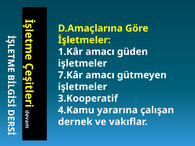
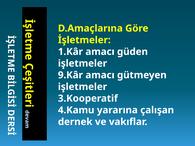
7.Kâr: 7.Kâr -> 9.Kâr
